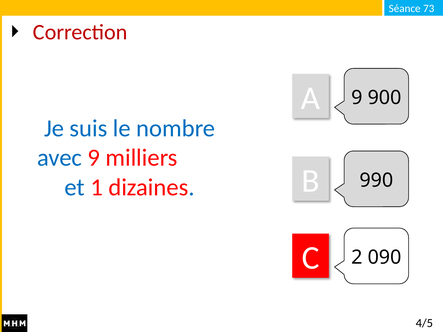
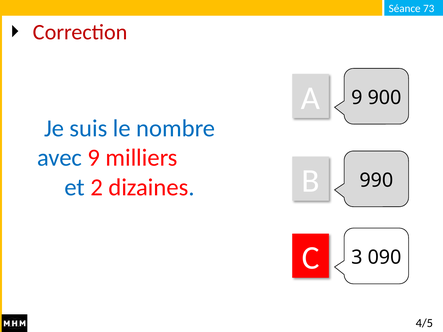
1: 1 -> 2
2: 2 -> 3
